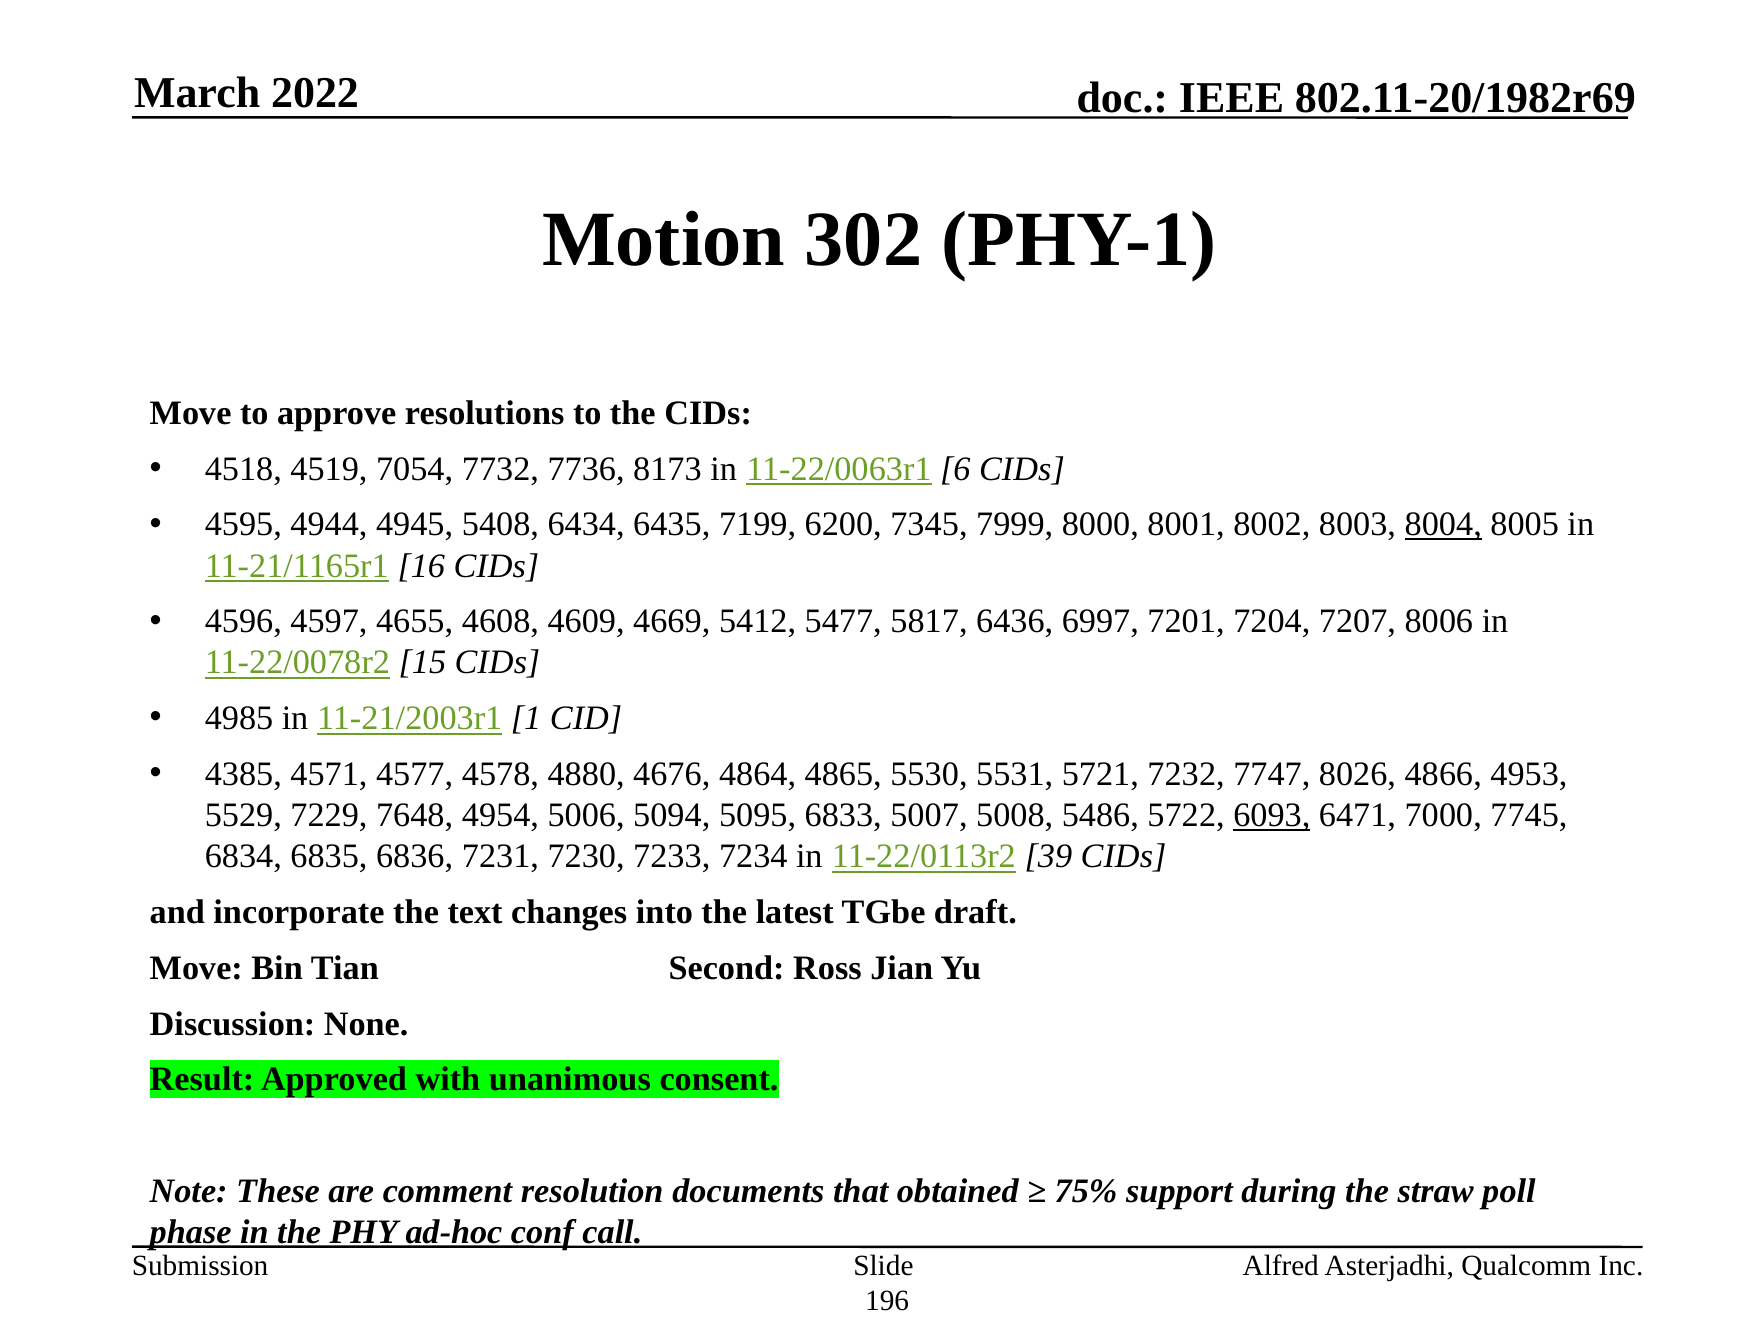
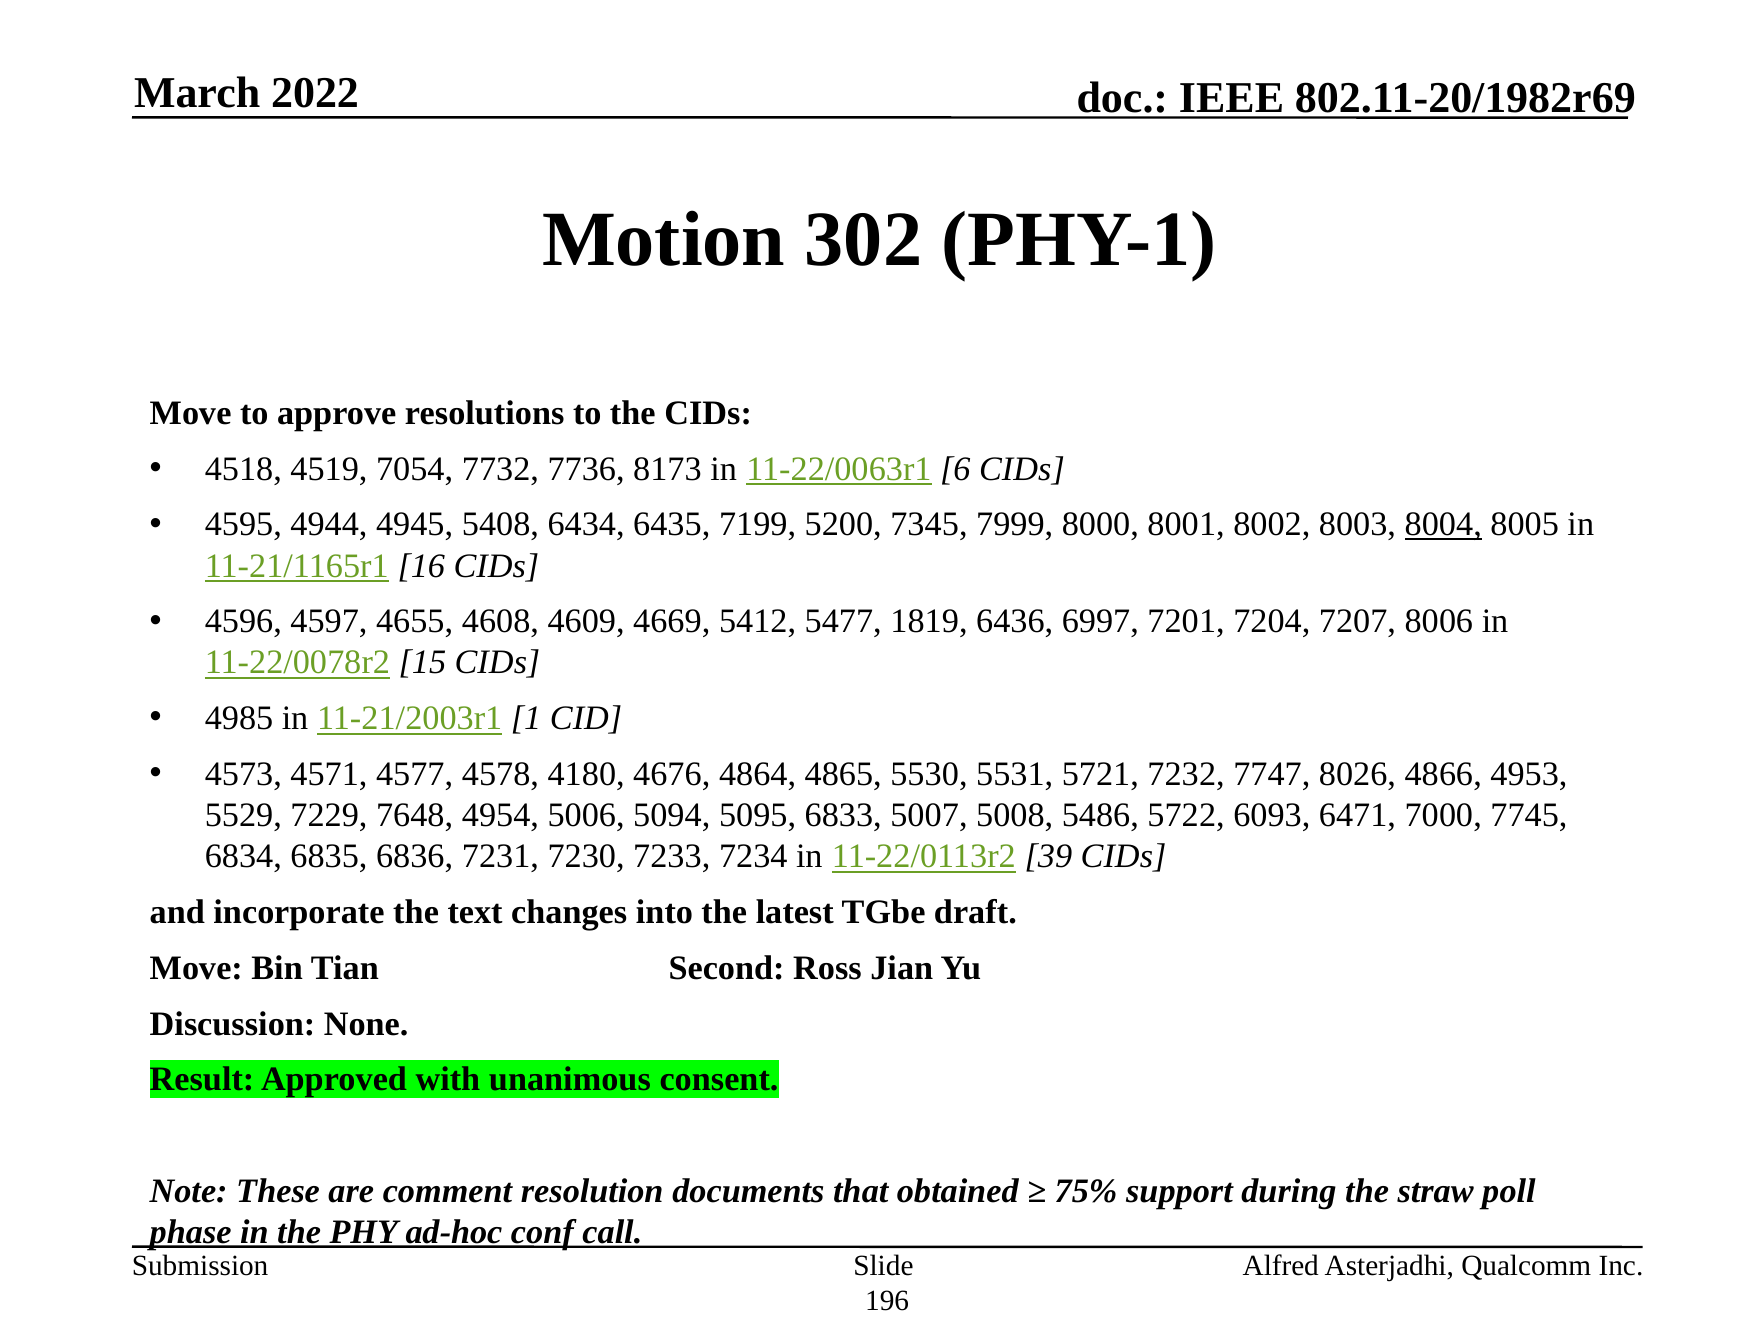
6200: 6200 -> 5200
5817: 5817 -> 1819
4385: 4385 -> 4573
4880: 4880 -> 4180
6093 underline: present -> none
